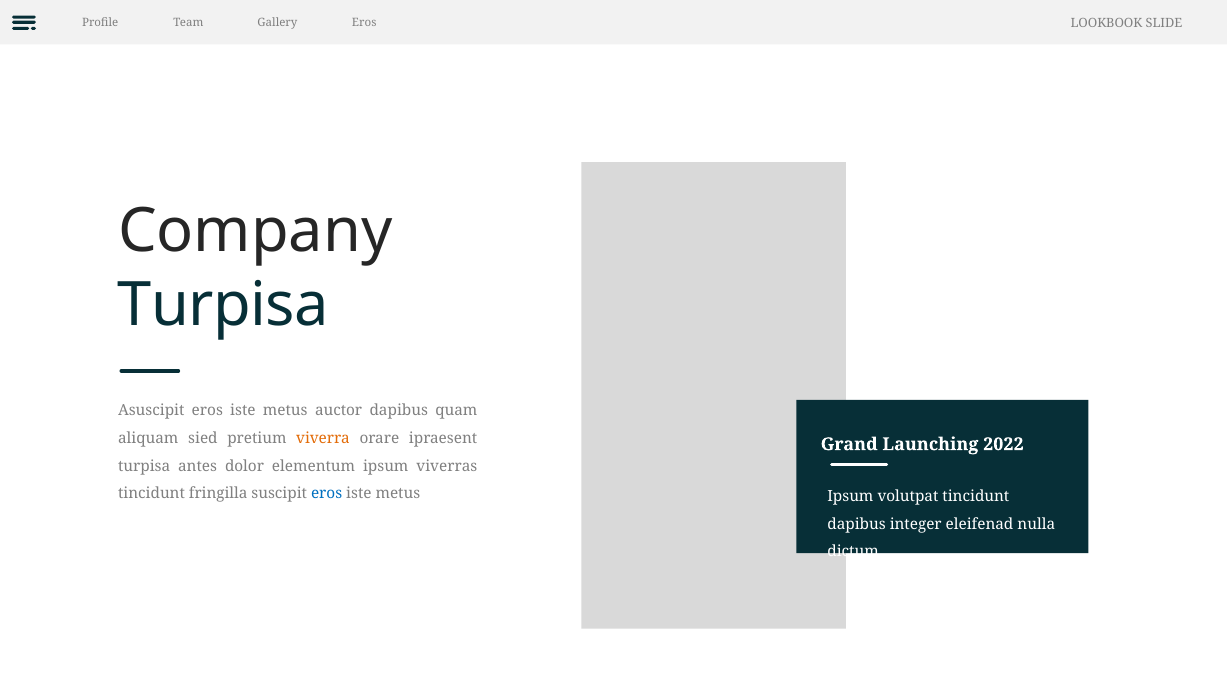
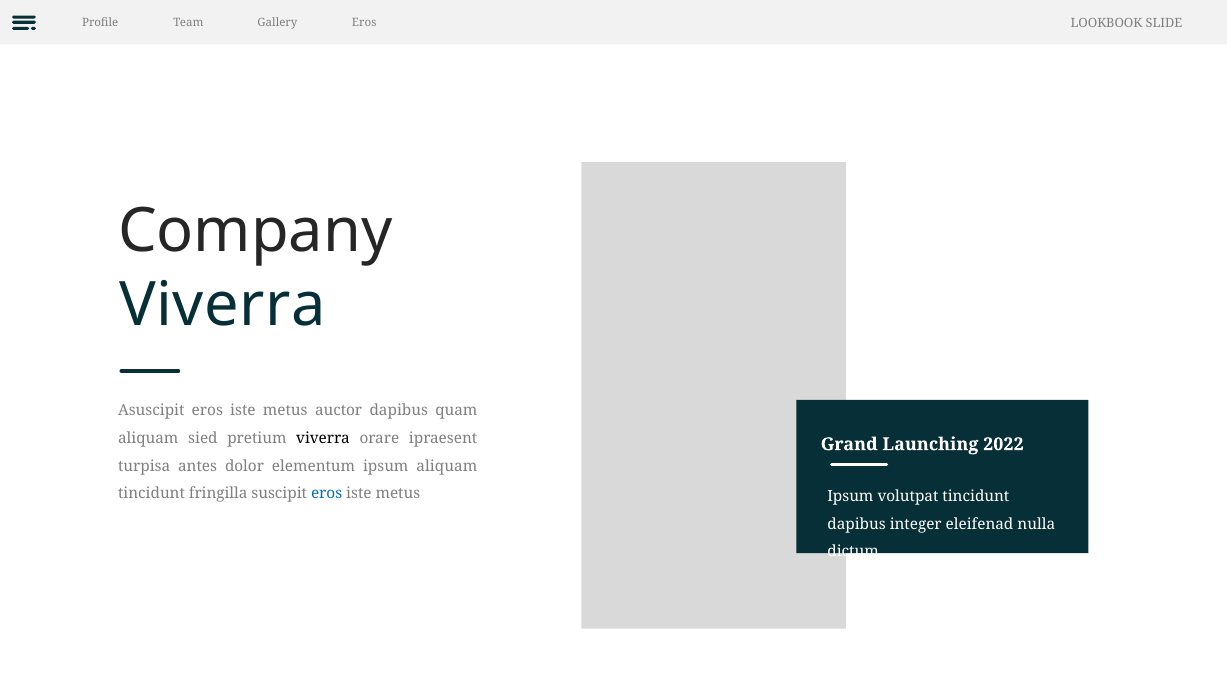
Turpisa at (223, 305): Turpisa -> Viverra
viverra at (323, 438) colour: orange -> black
ipsum viverras: viverras -> aliquam
